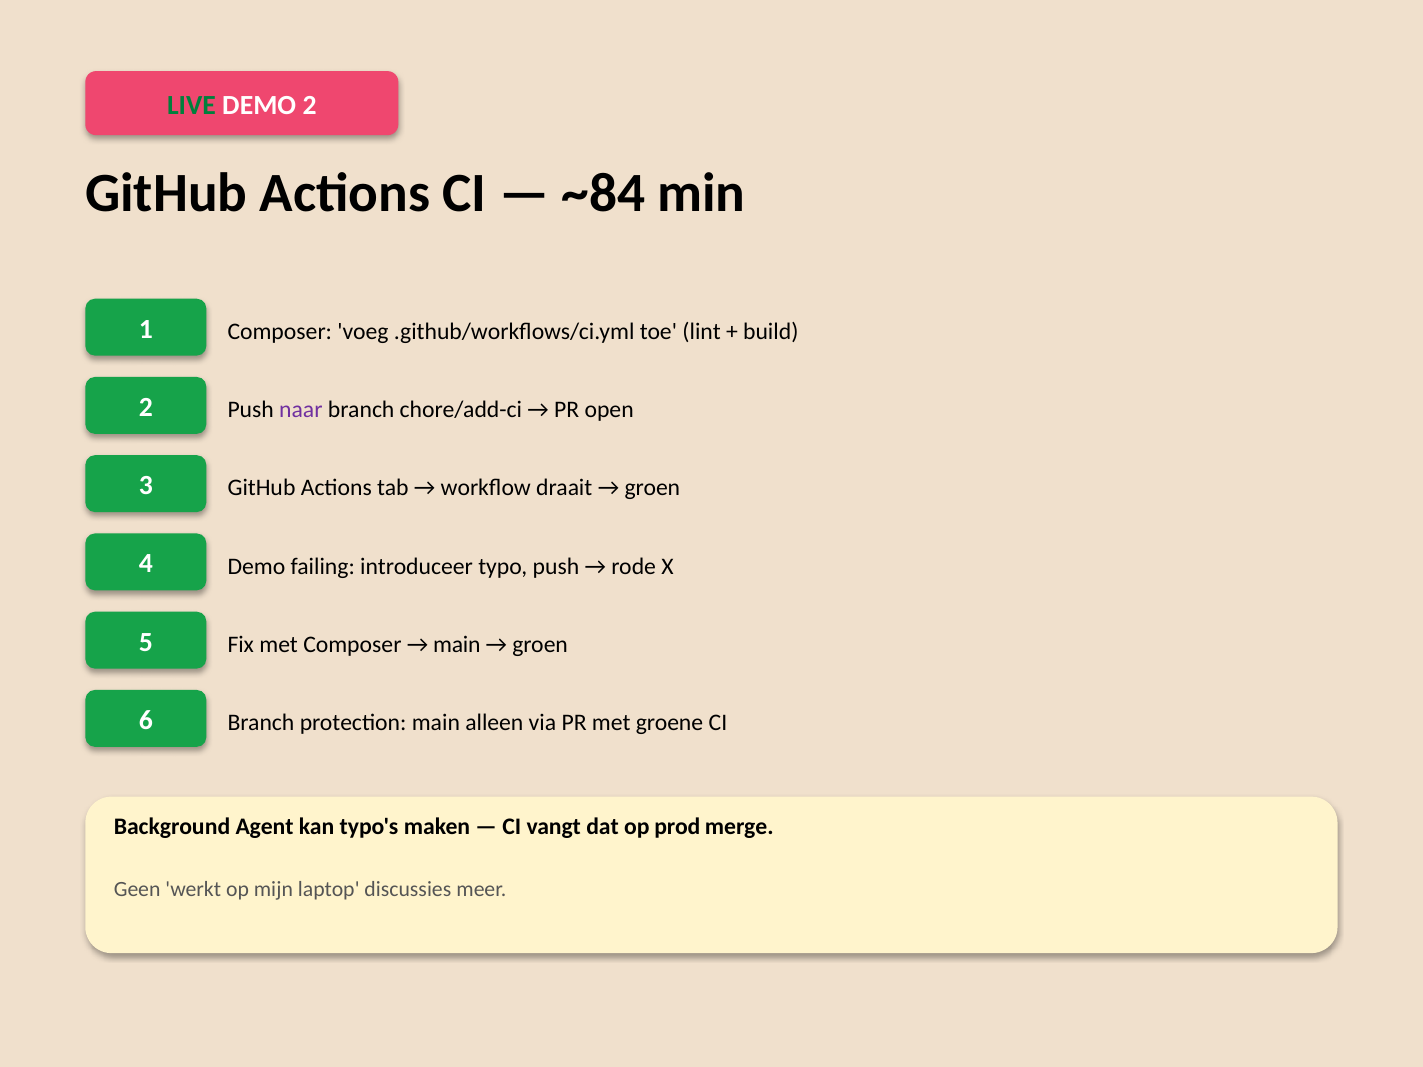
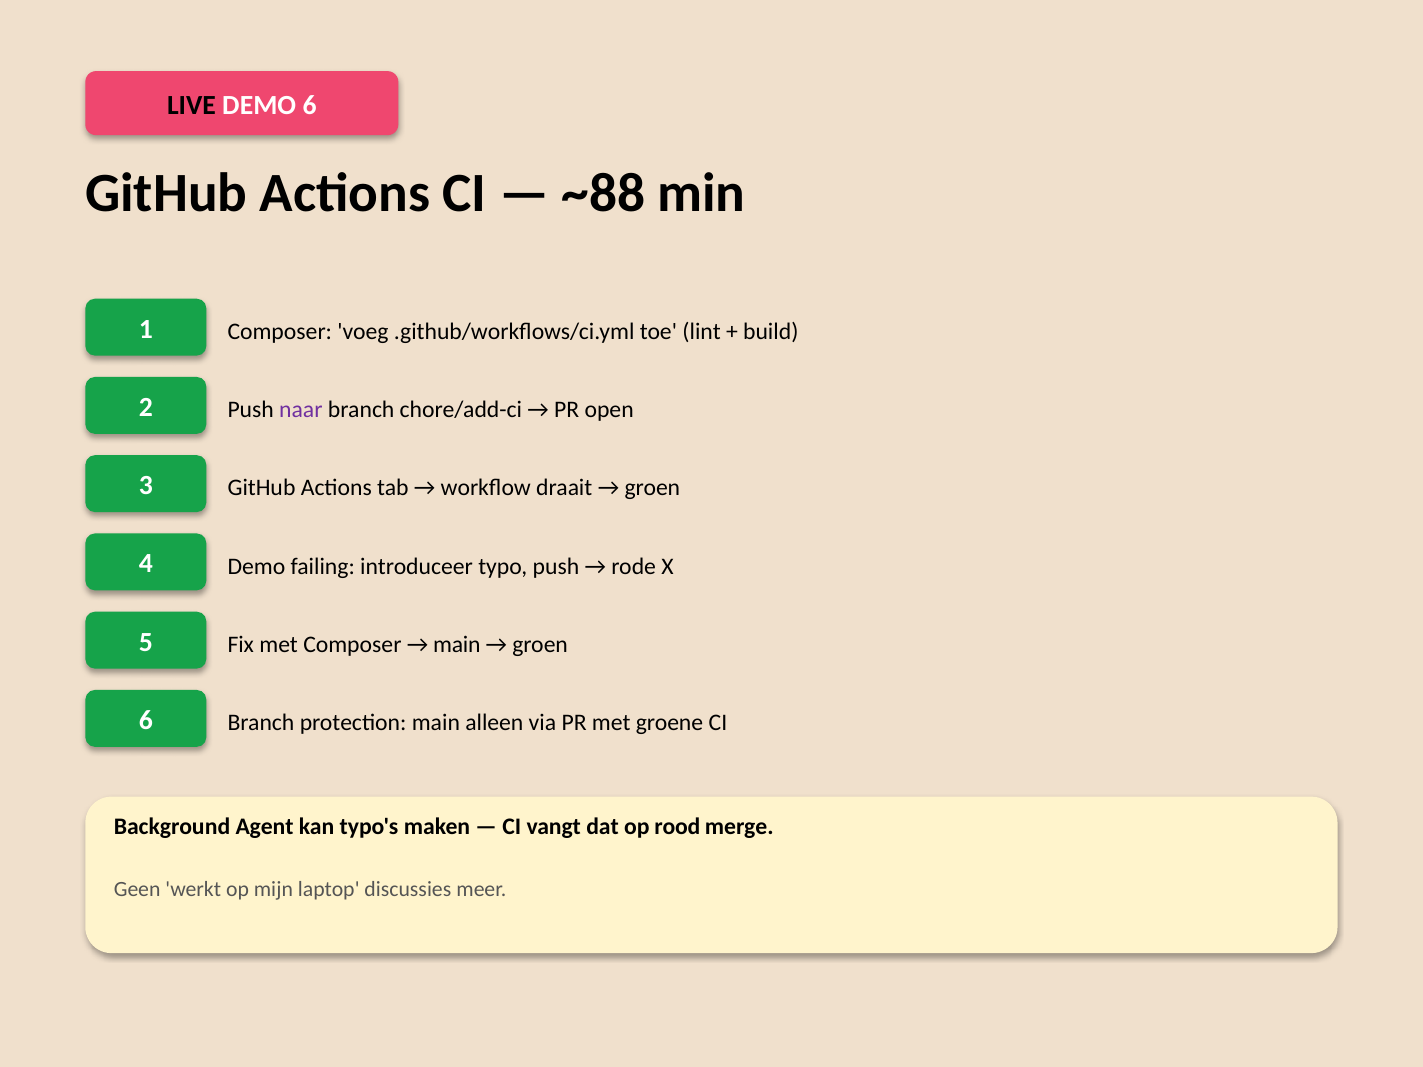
LIVE colour: green -> black
DEMO 2: 2 -> 6
~84: ~84 -> ~88
prod: prod -> rood
